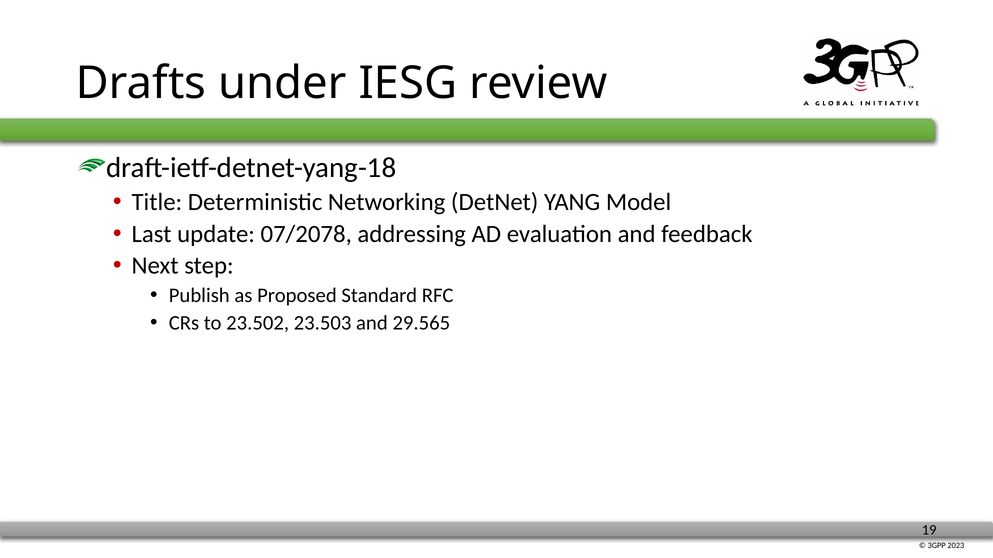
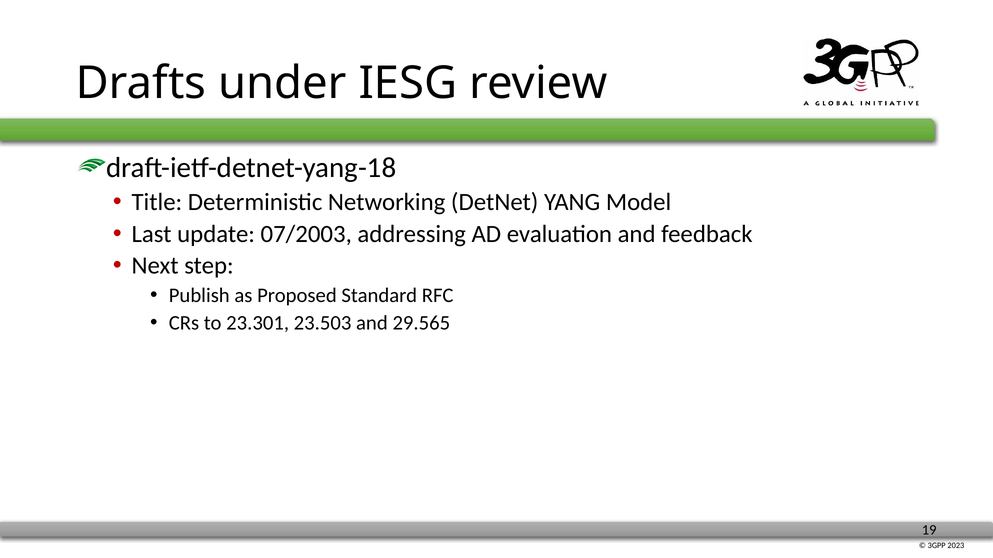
07/2078: 07/2078 -> 07/2003
23.502: 23.502 -> 23.301
